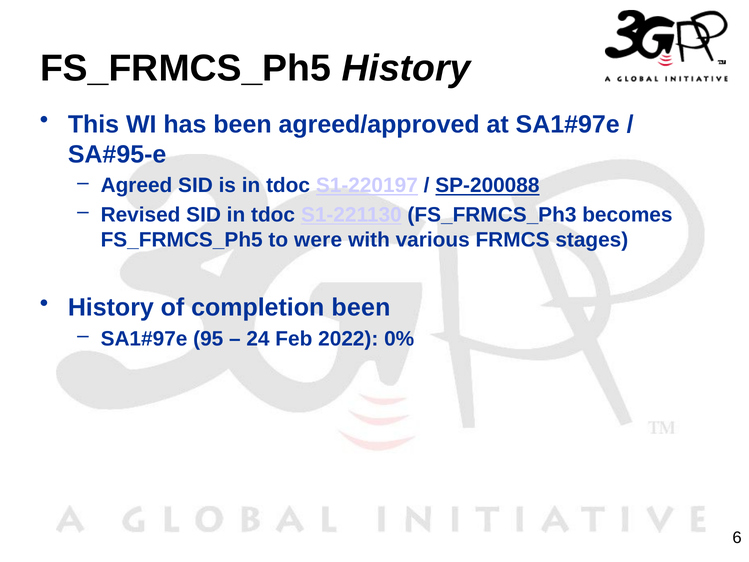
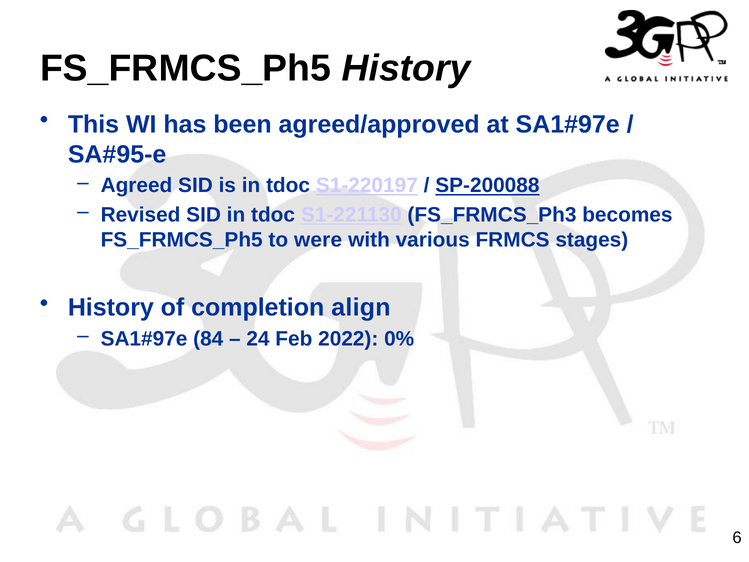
completion been: been -> align
95: 95 -> 84
